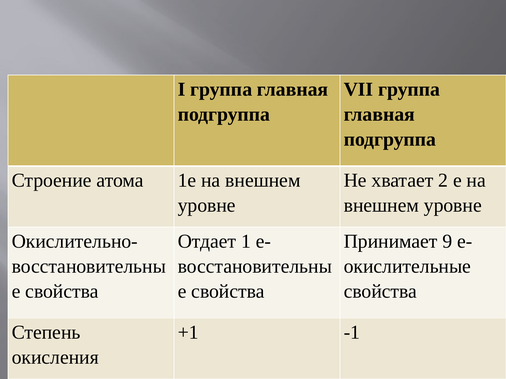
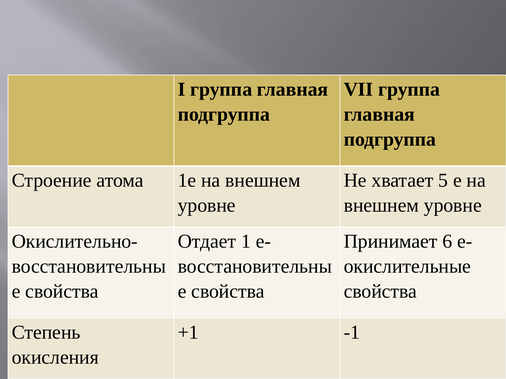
2: 2 -> 5
9: 9 -> 6
